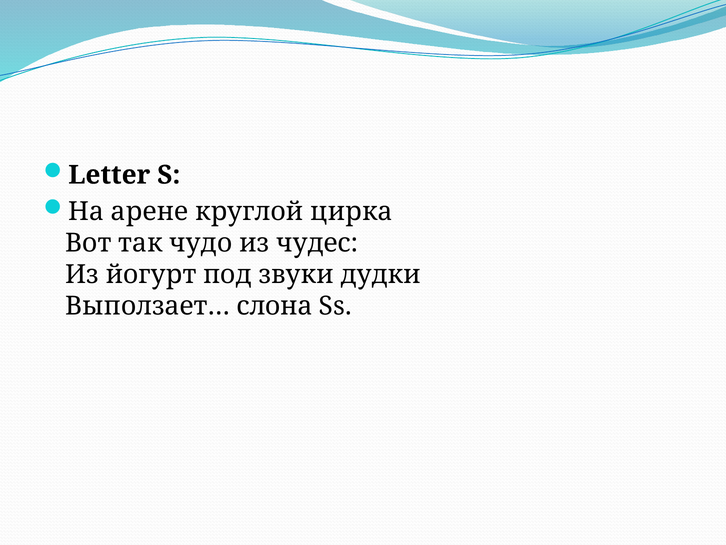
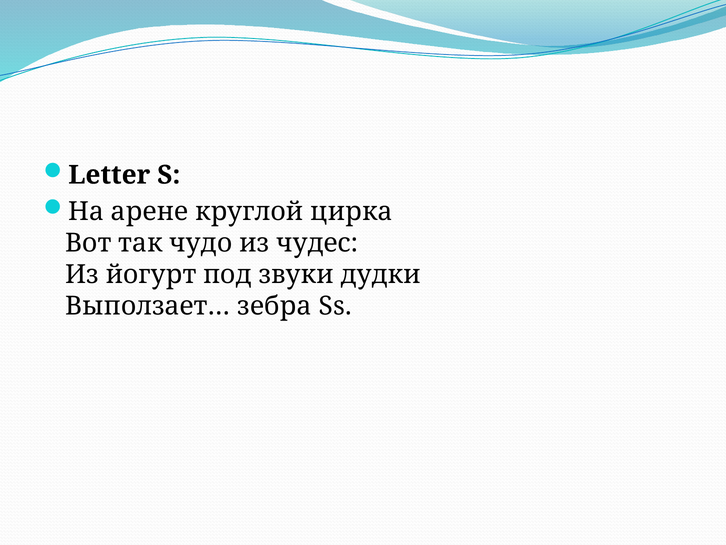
слона: слона -> зебра
